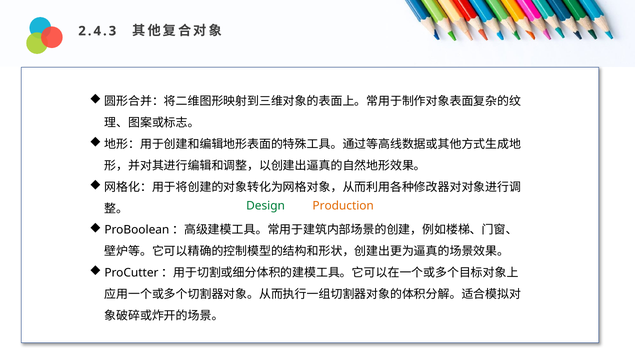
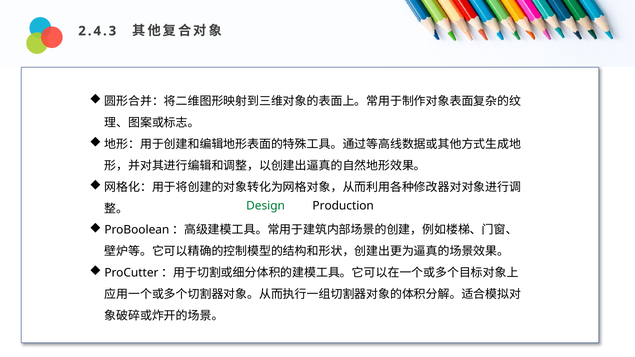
Production colour: orange -> black
